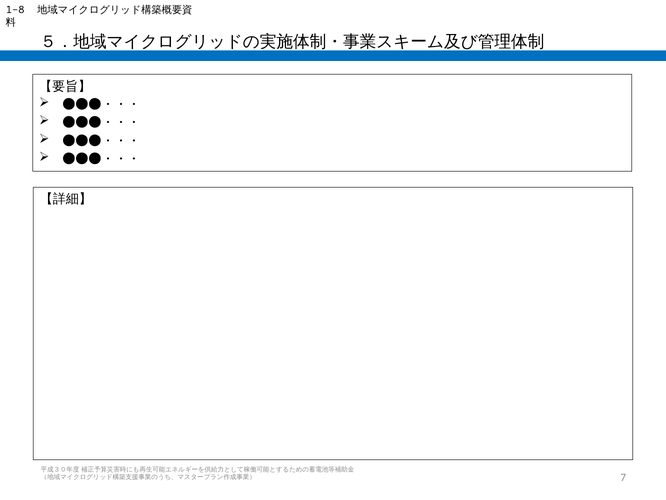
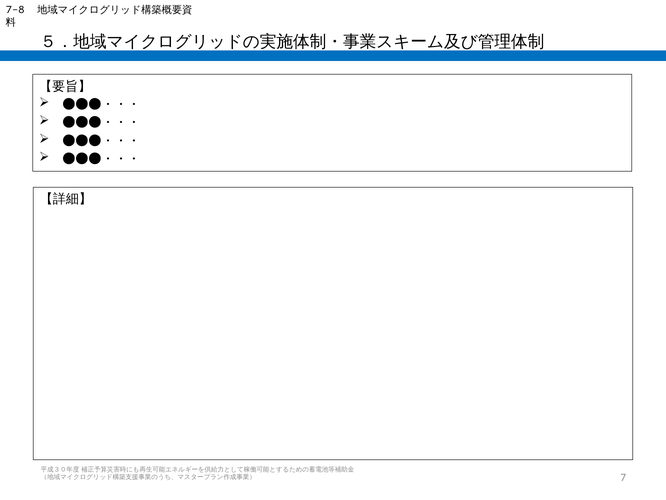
1-8: 1-8 -> 7-8
